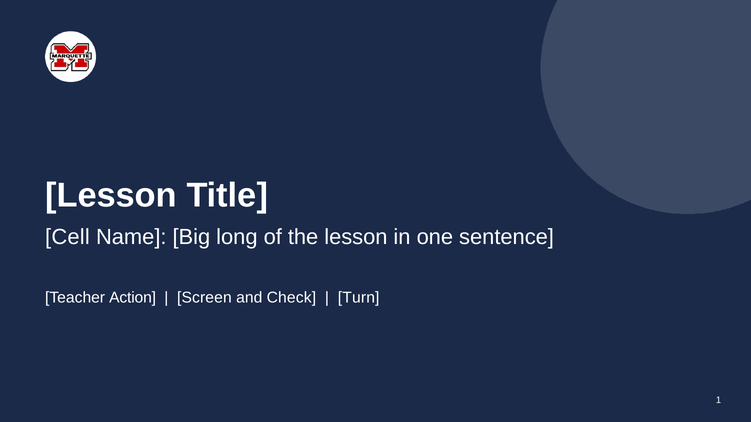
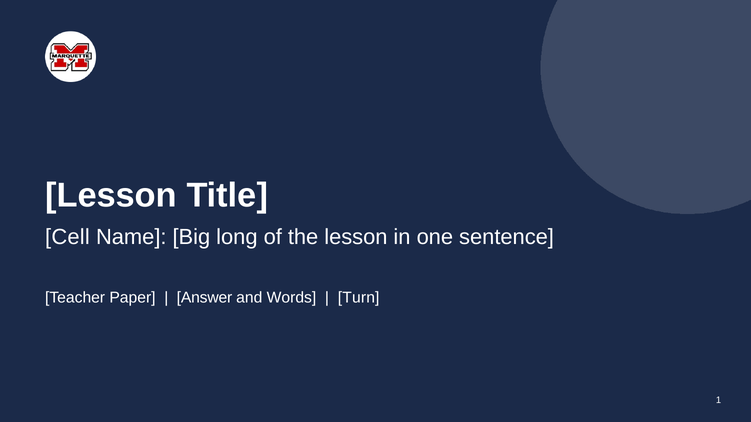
Action: Action -> Paper
Screen: Screen -> Answer
Check: Check -> Words
